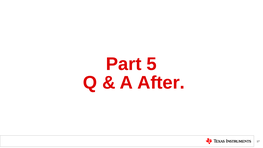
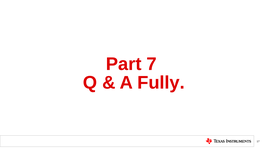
5: 5 -> 7
After: After -> Fully
